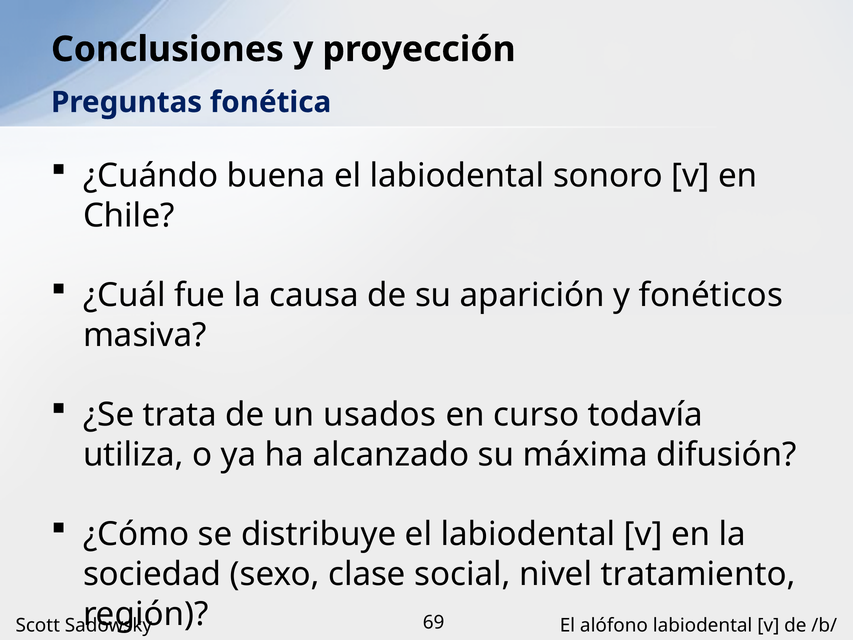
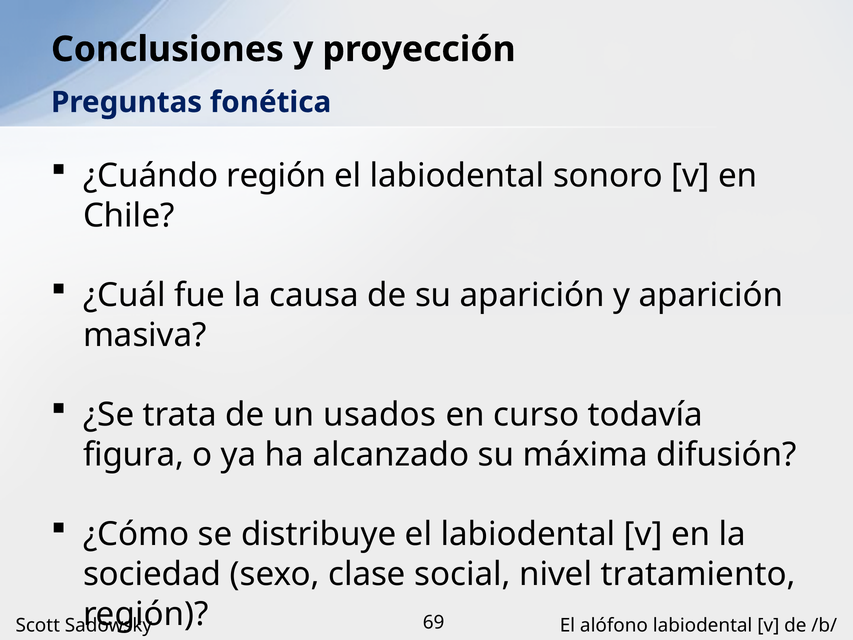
¿Cuándo buena: buena -> región
y fonéticos: fonéticos -> aparición
utiliza: utiliza -> figura
